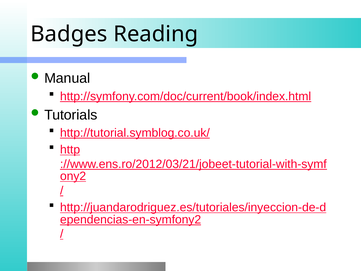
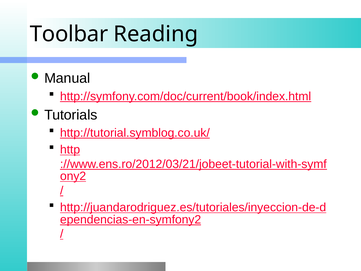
Badges: Badges -> Toolbar
